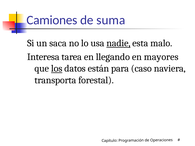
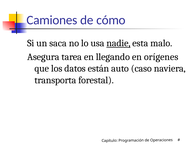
suma: suma -> cómo
Interesa: Interesa -> Asegura
mayores: mayores -> orígenes
los underline: present -> none
para: para -> auto
